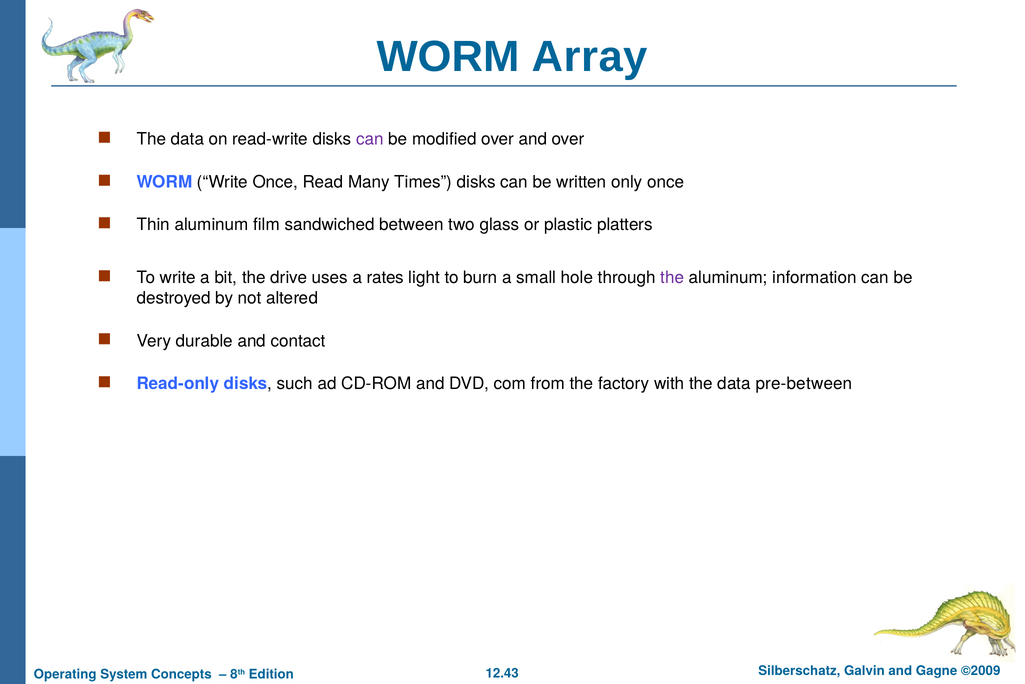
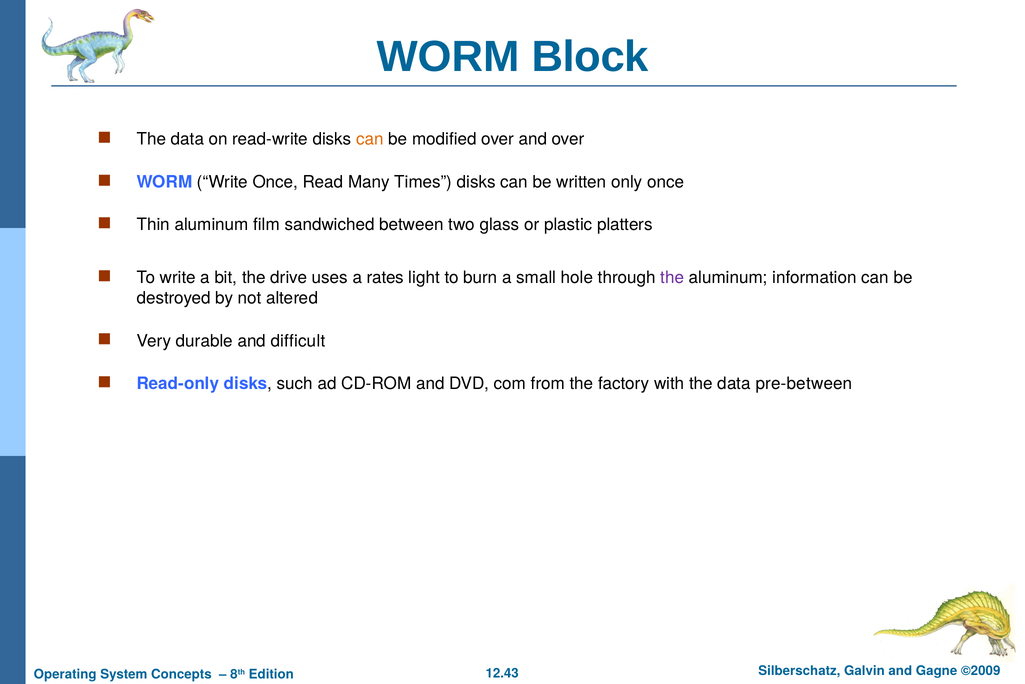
Array: Array -> Block
can at (370, 139) colour: purple -> orange
contact: contact -> difficult
